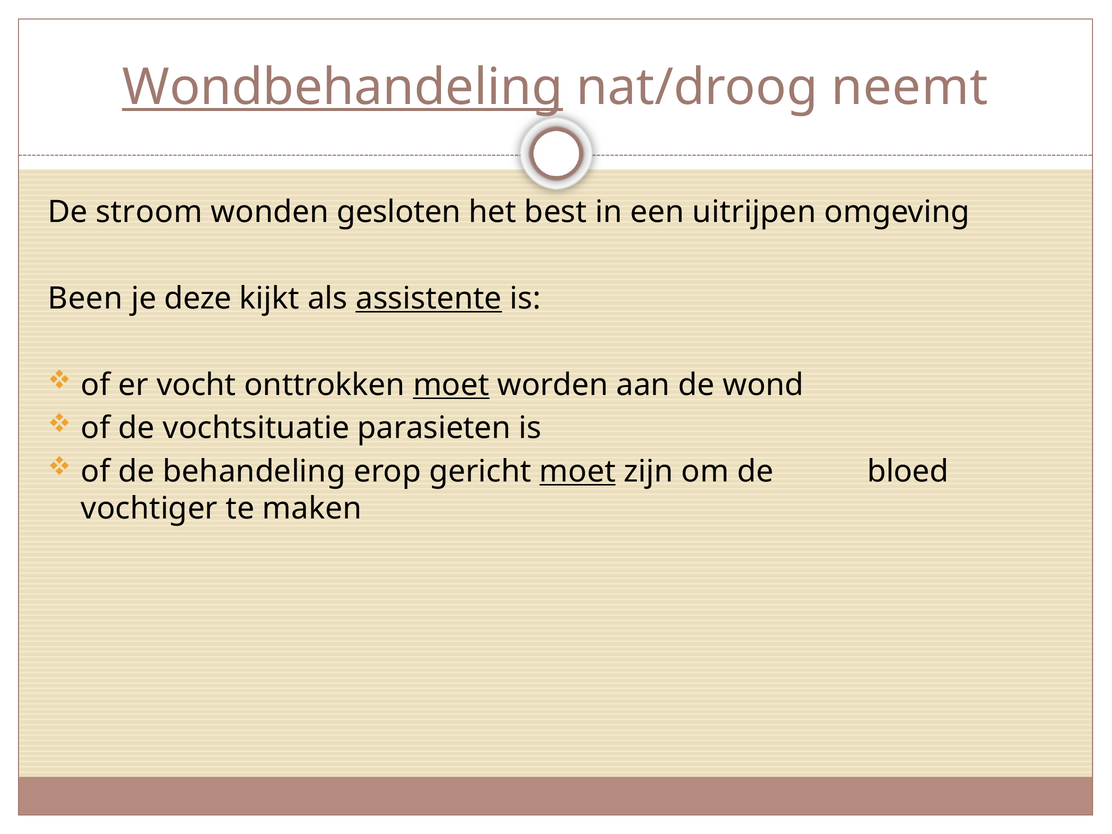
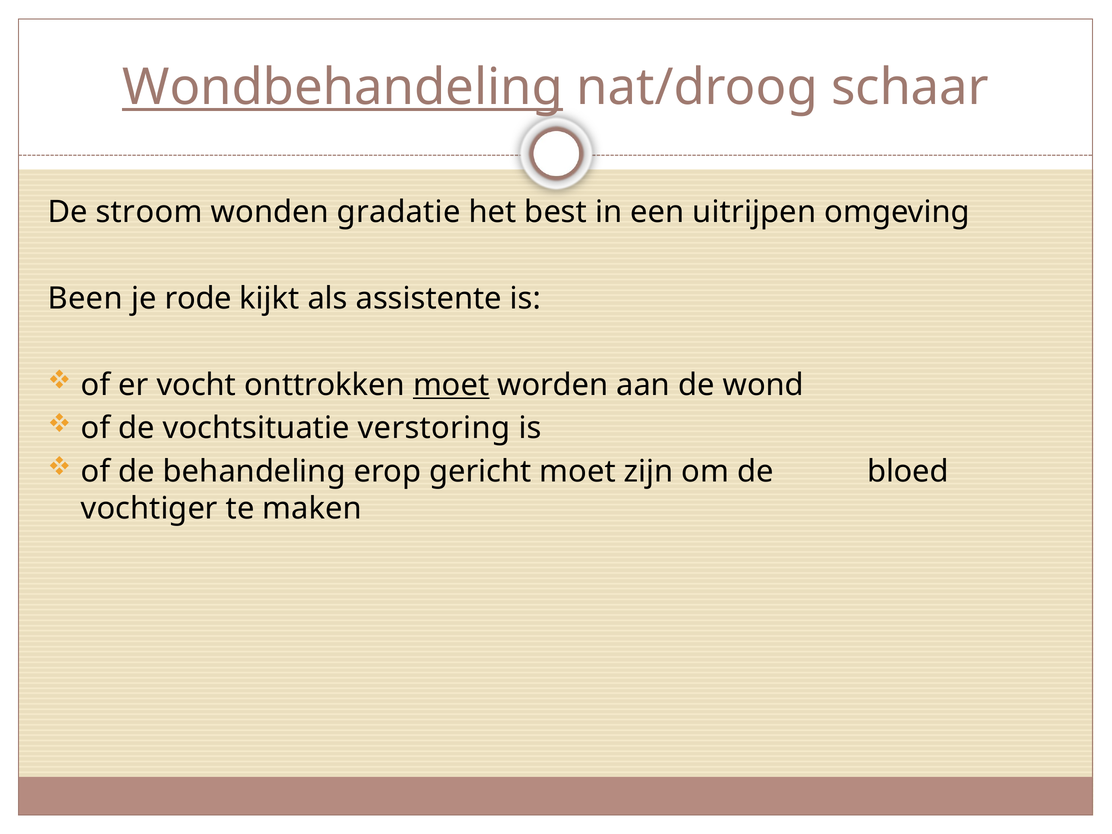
neemt: neemt -> schaar
gesloten: gesloten -> gradatie
deze: deze -> rode
assistente underline: present -> none
parasieten: parasieten -> verstoring
moet at (578, 471) underline: present -> none
